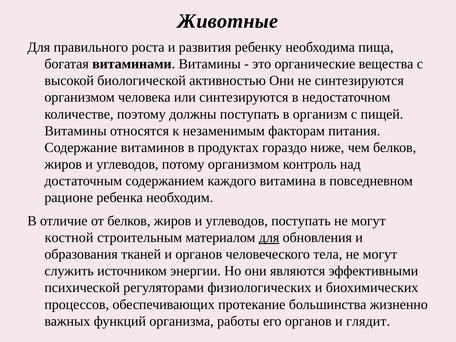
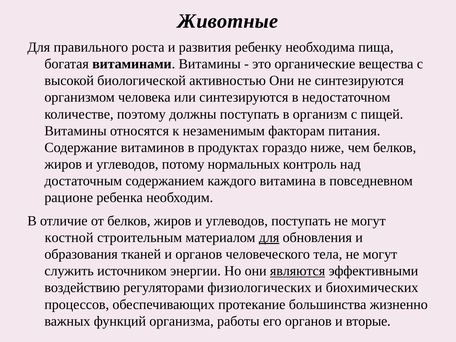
потому организмом: организмом -> нормальных
являются underline: none -> present
психической: психической -> воздействию
глядит: глядит -> вторые
